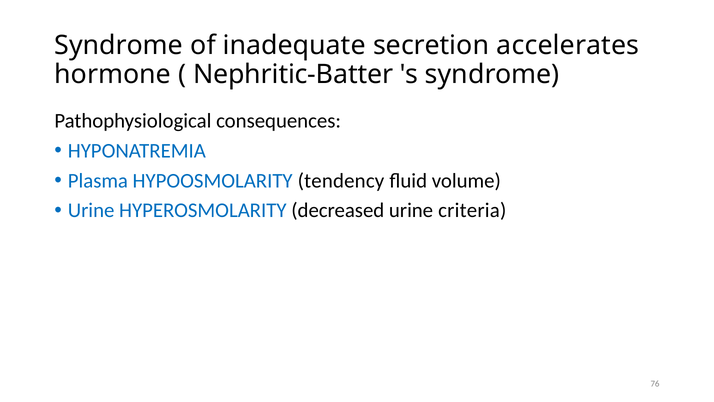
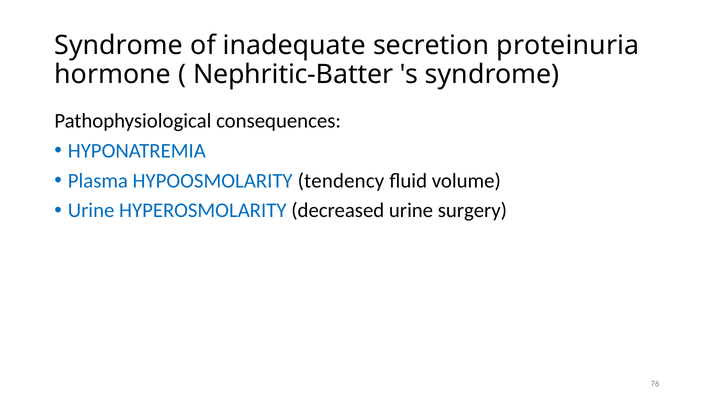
accelerates: accelerates -> proteinuria
criteria: criteria -> surgery
